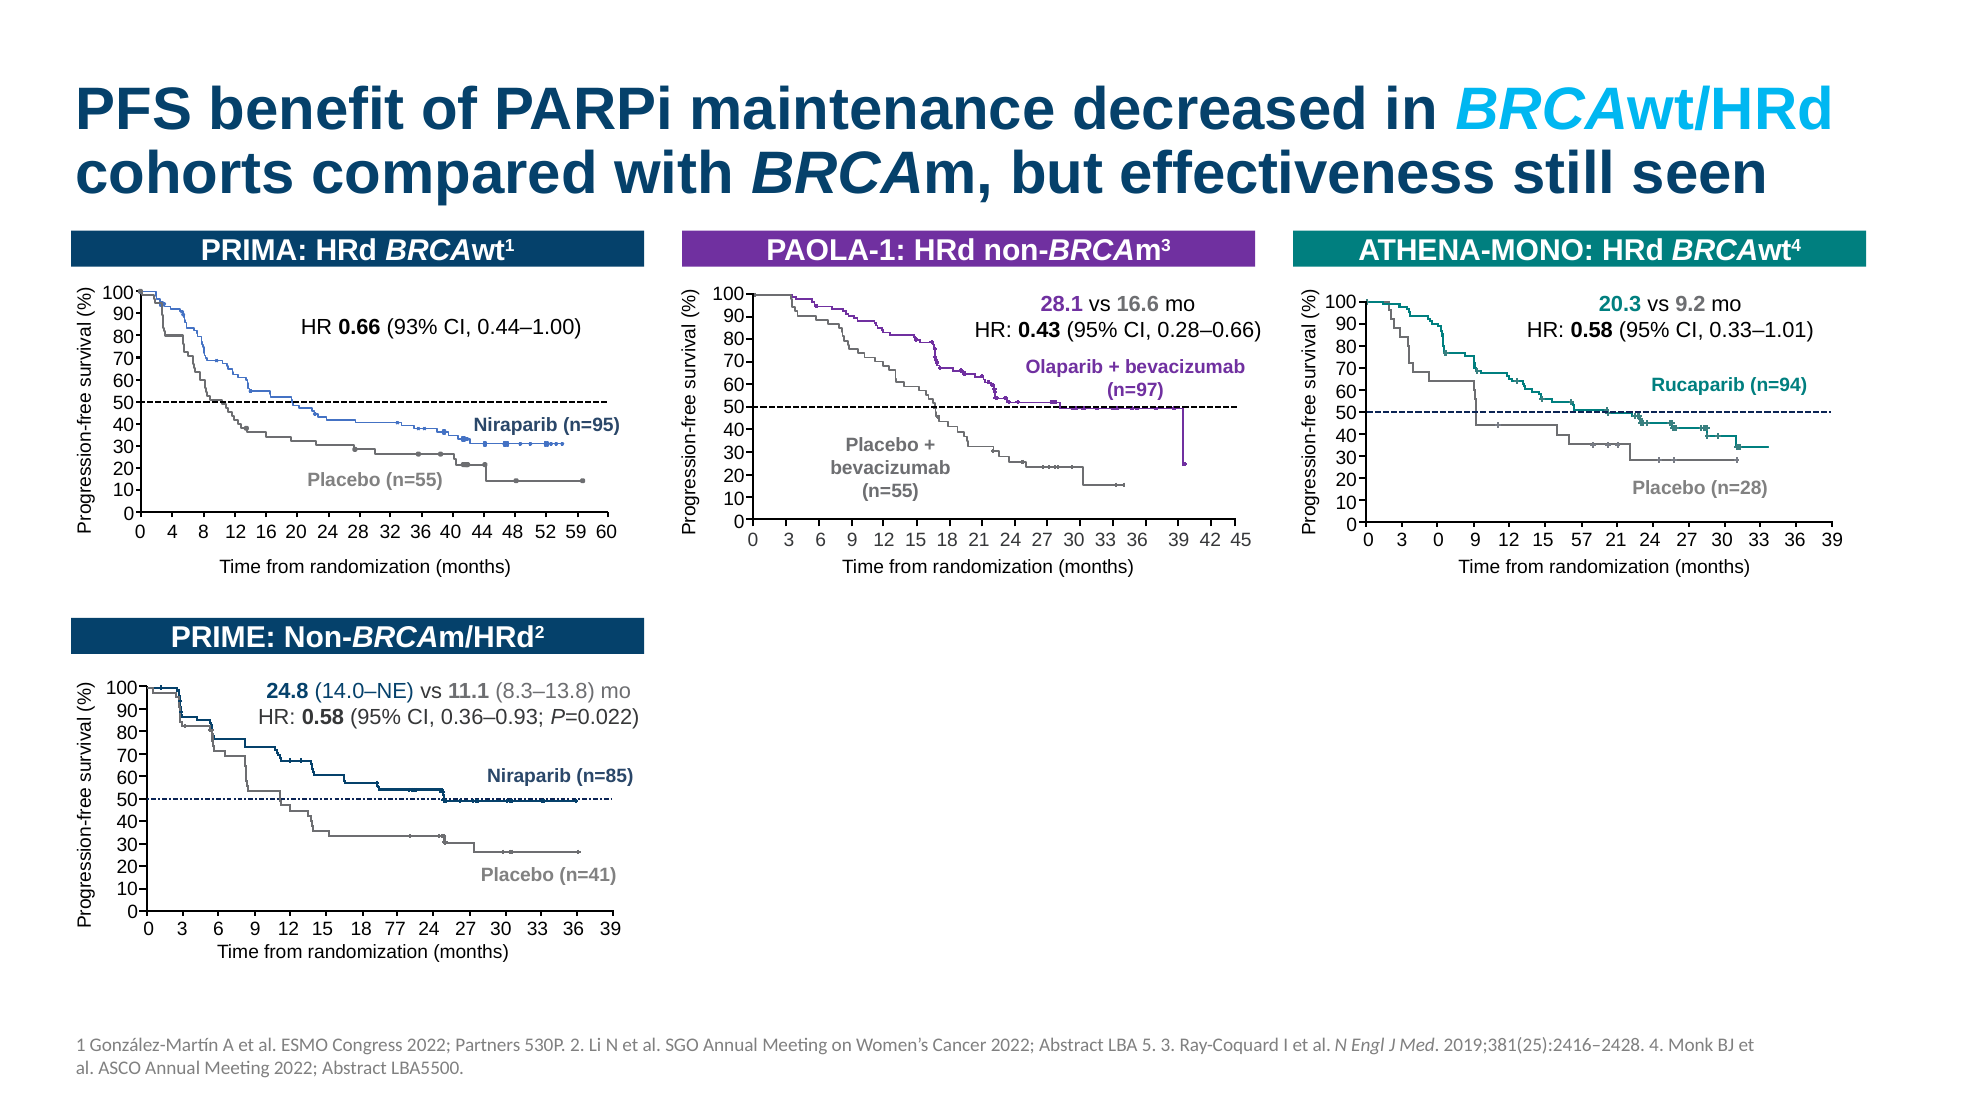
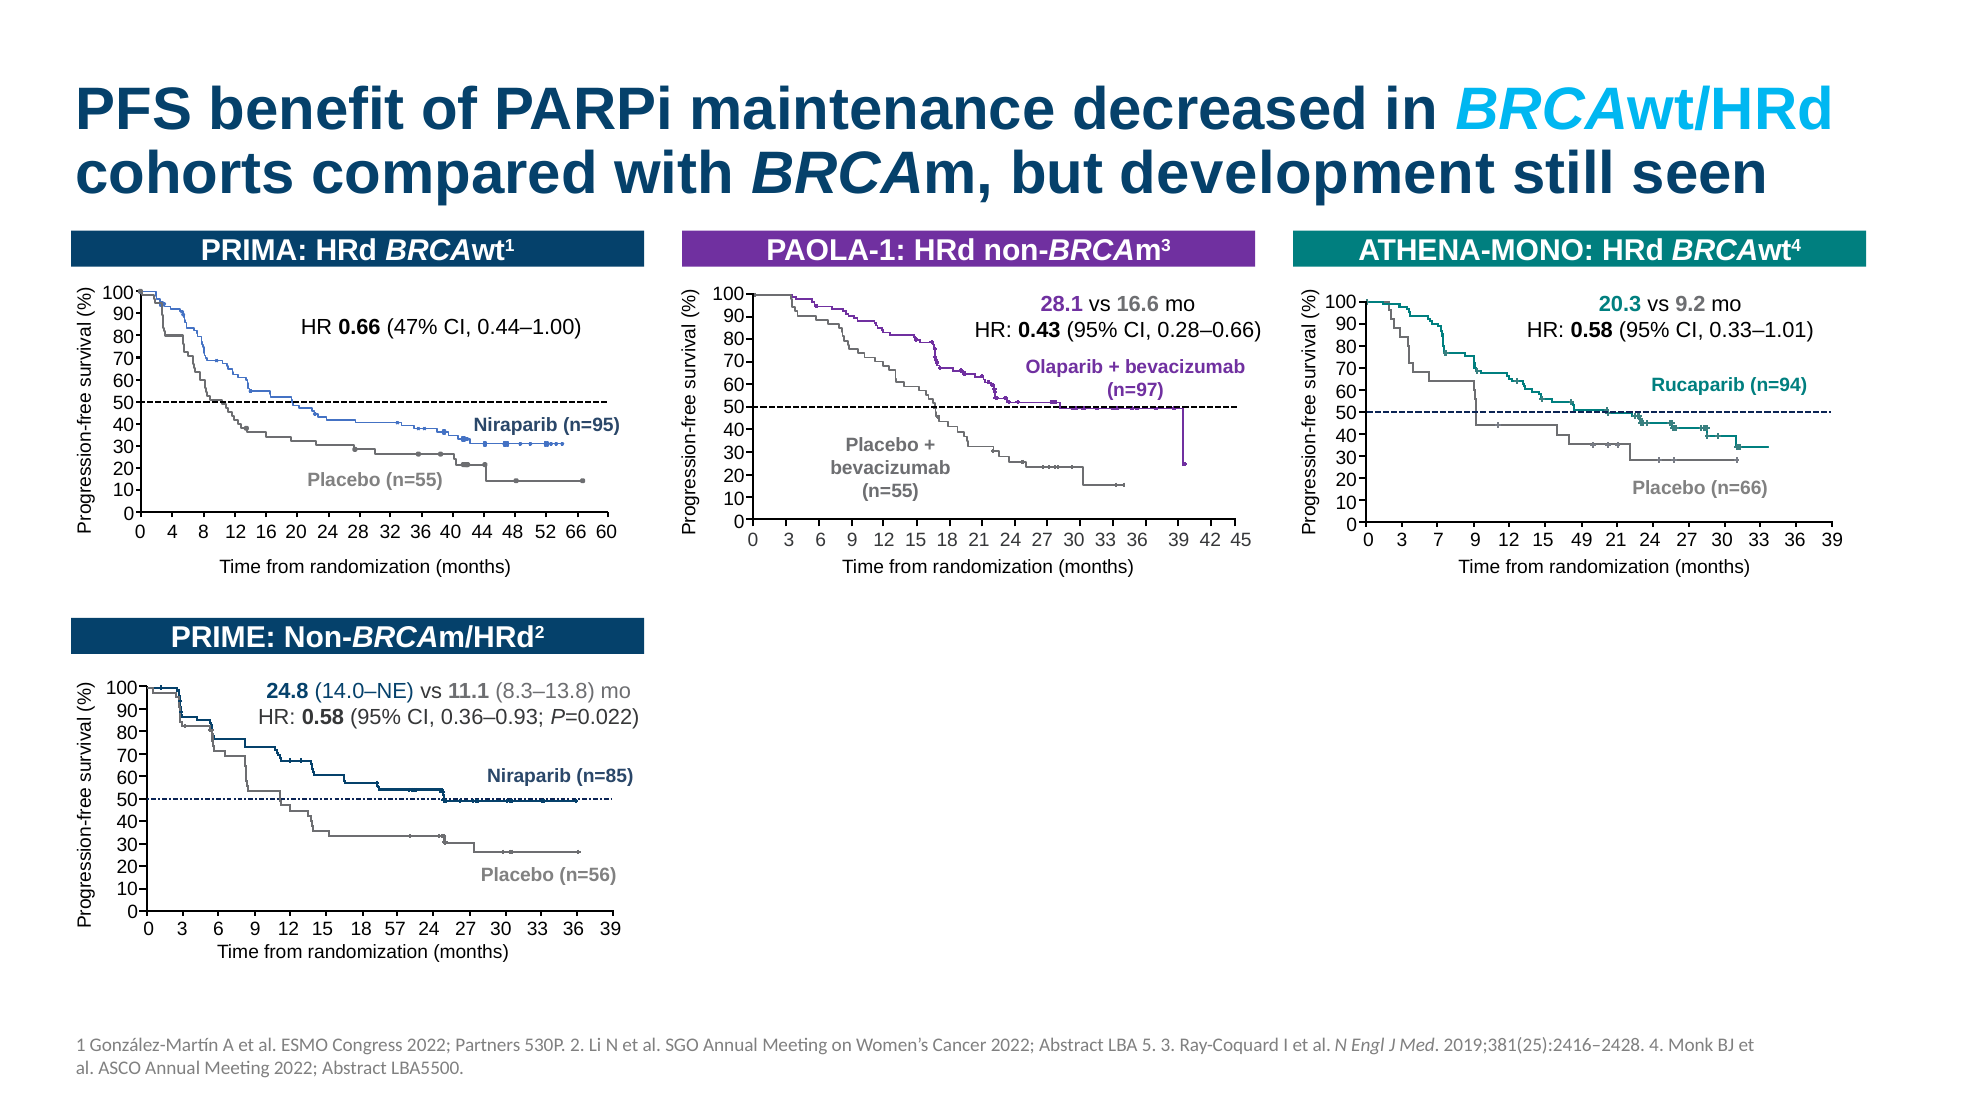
effectiveness: effectiveness -> development
93%: 93% -> 47%
n=28: n=28 -> n=66
59: 59 -> 66
3 0: 0 -> 7
57: 57 -> 49
n=41: n=41 -> n=56
77: 77 -> 57
